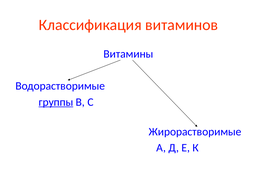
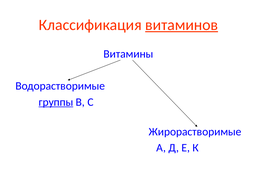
витаминов underline: none -> present
